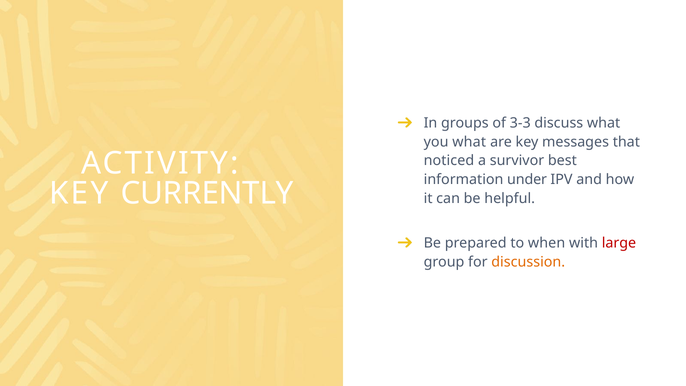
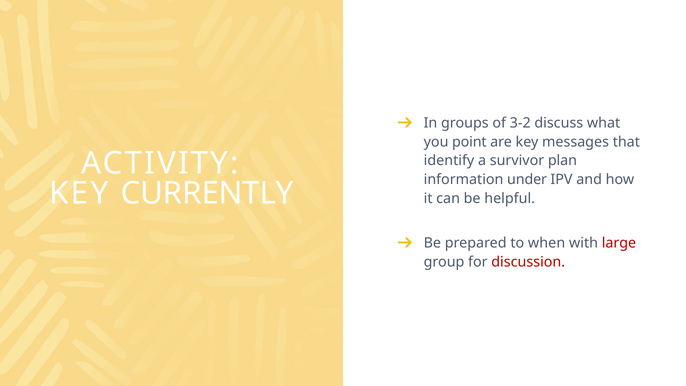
3-3: 3-3 -> 3-2
you what: what -> point
noticed: noticed -> identify
best: best -> plan
discussion colour: orange -> red
